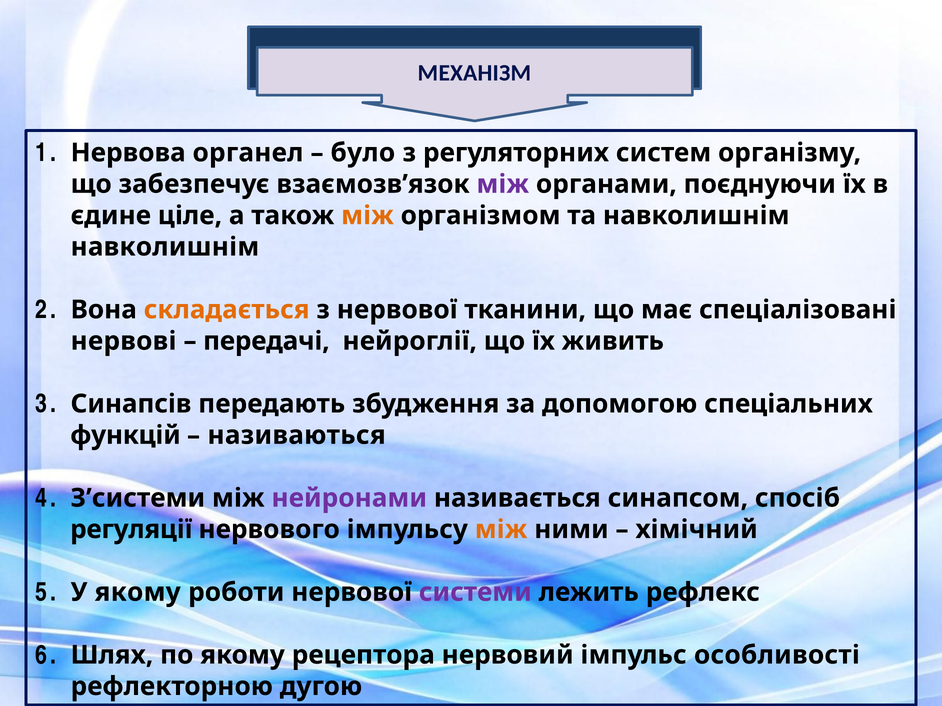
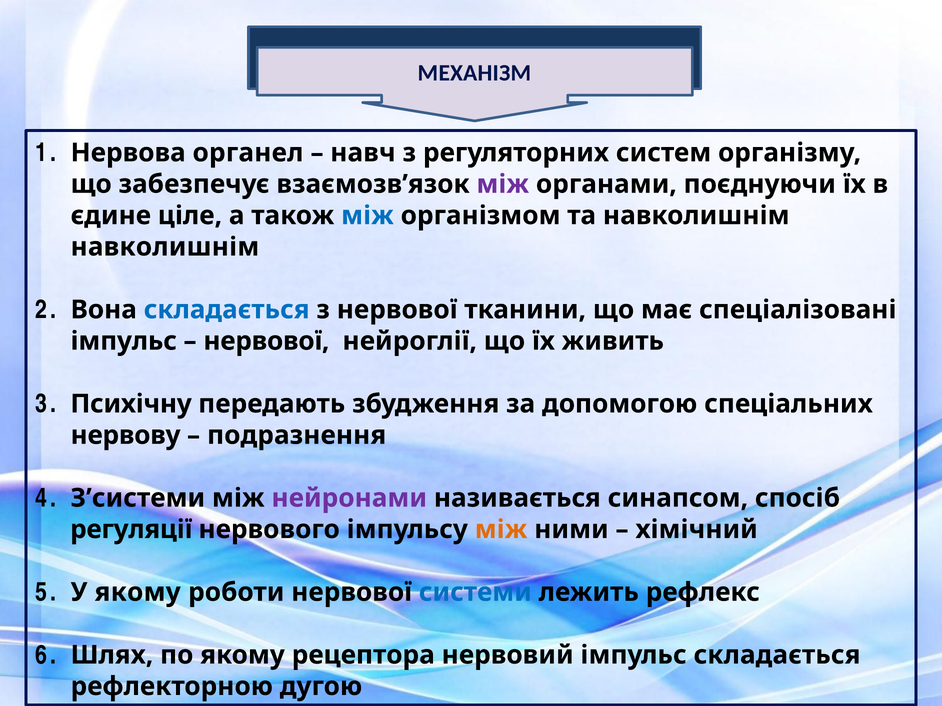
було: було -> навч
між at (367, 216) colour: orange -> blue
складається at (227, 310) colour: orange -> blue
нервові at (124, 341): нервові -> імпульс
передачі at (266, 341): передачі -> нервової
Синапсів: Синапсів -> Психічну
функцій: функцій -> нервову
називаються: називаються -> подразнення
системи colour: purple -> blue
імпульс особливості: особливості -> складається
